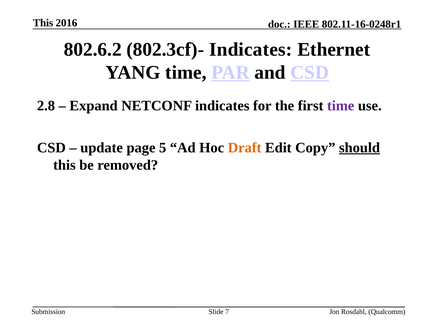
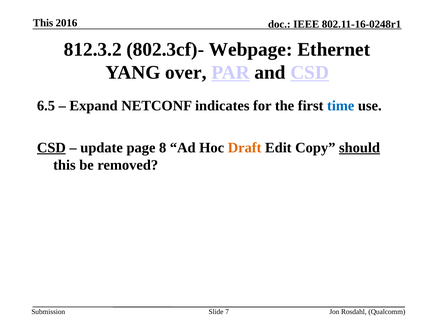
802.6.2: 802.6.2 -> 812.3.2
802.3cf)- Indicates: Indicates -> Webpage
YANG time: time -> over
2.8: 2.8 -> 6.5
time at (341, 106) colour: purple -> blue
CSD at (51, 148) underline: none -> present
5: 5 -> 8
